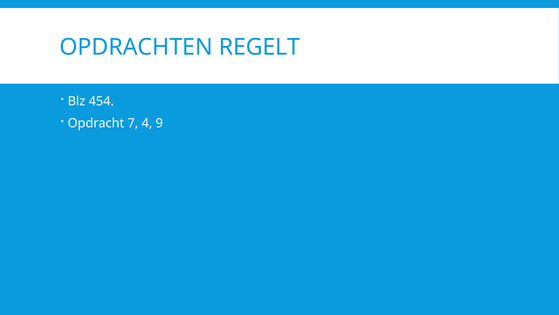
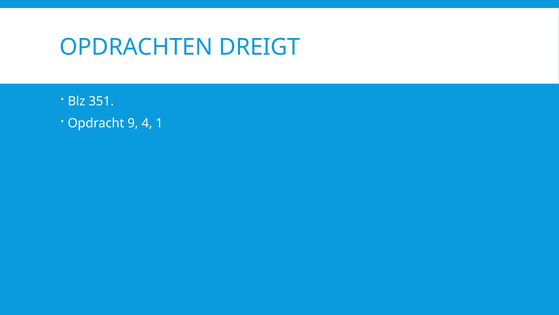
REGELT: REGELT -> DREIGT
454: 454 -> 351
7: 7 -> 9
9: 9 -> 1
